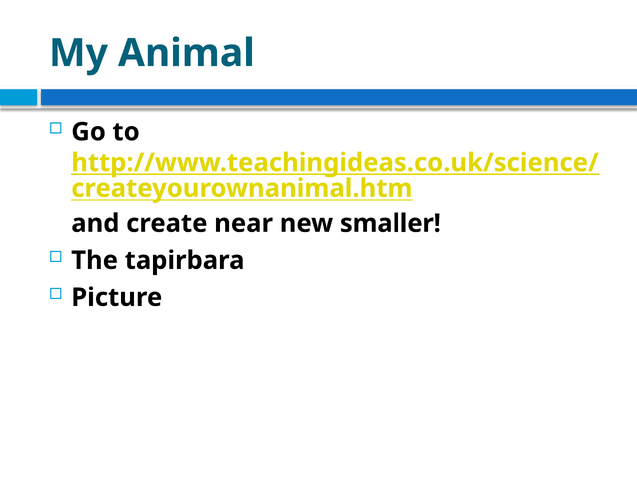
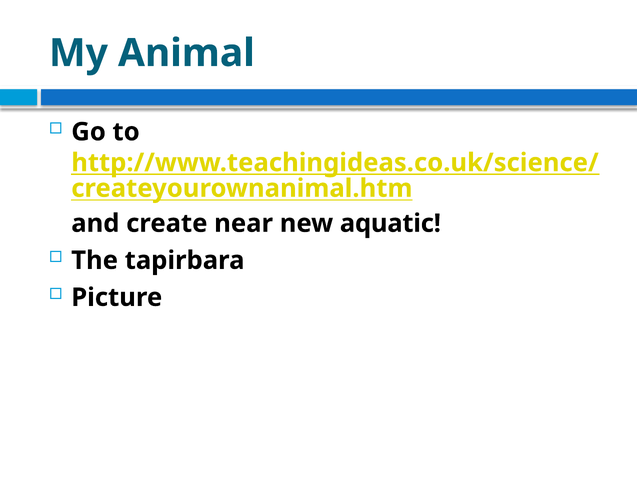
smaller: smaller -> aquatic
